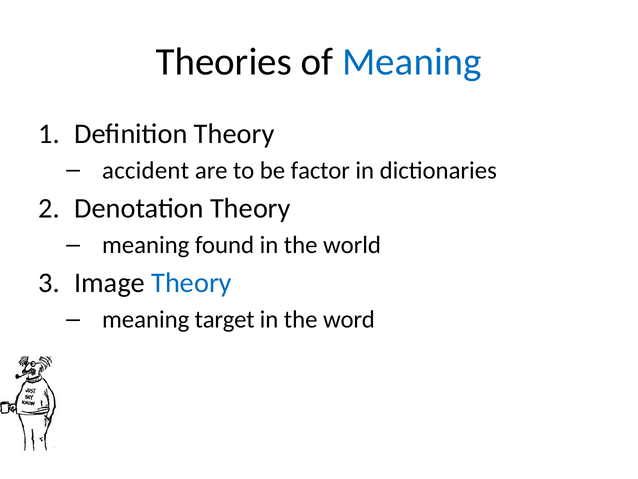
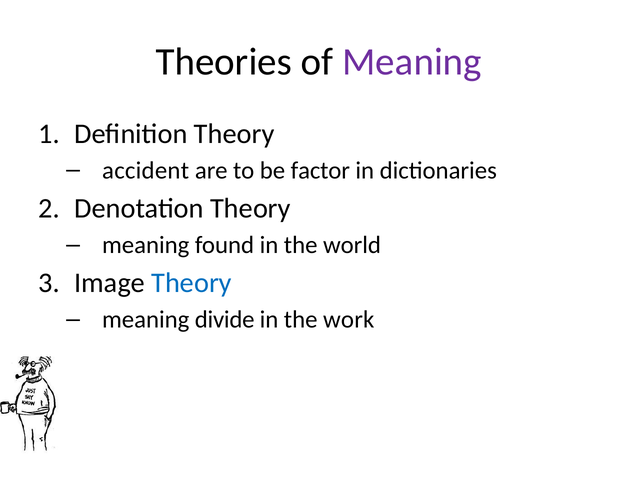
Meaning at (412, 62) colour: blue -> purple
target: target -> divide
word: word -> work
